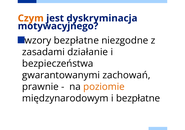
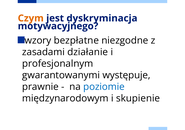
bezpieczeństwa: bezpieczeństwa -> profesjonalnym
zachowań: zachowań -> występuje
poziomie colour: orange -> blue
i bezpłatne: bezpłatne -> skupienie
